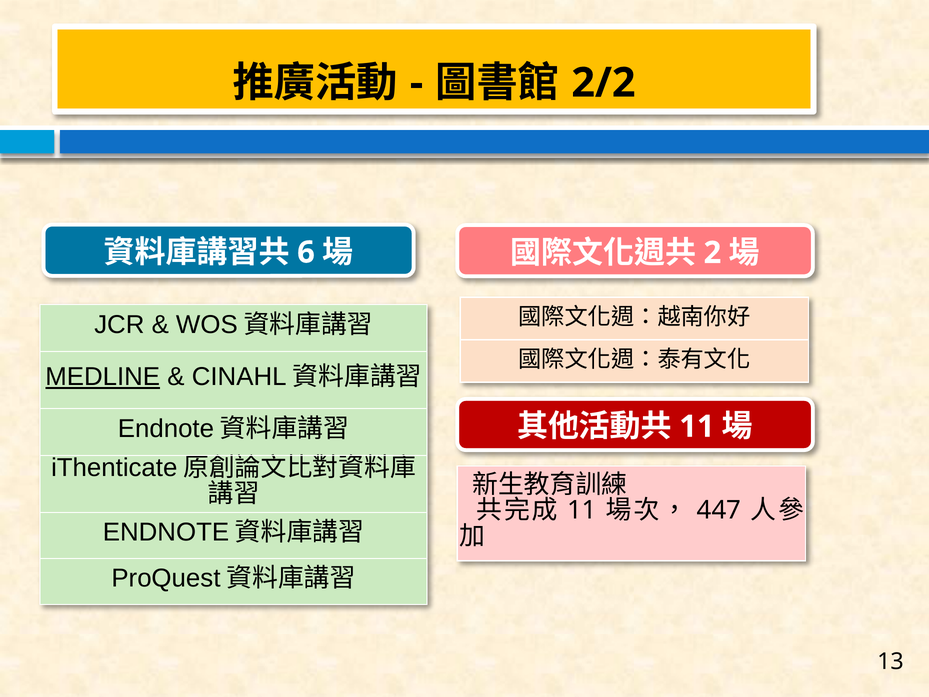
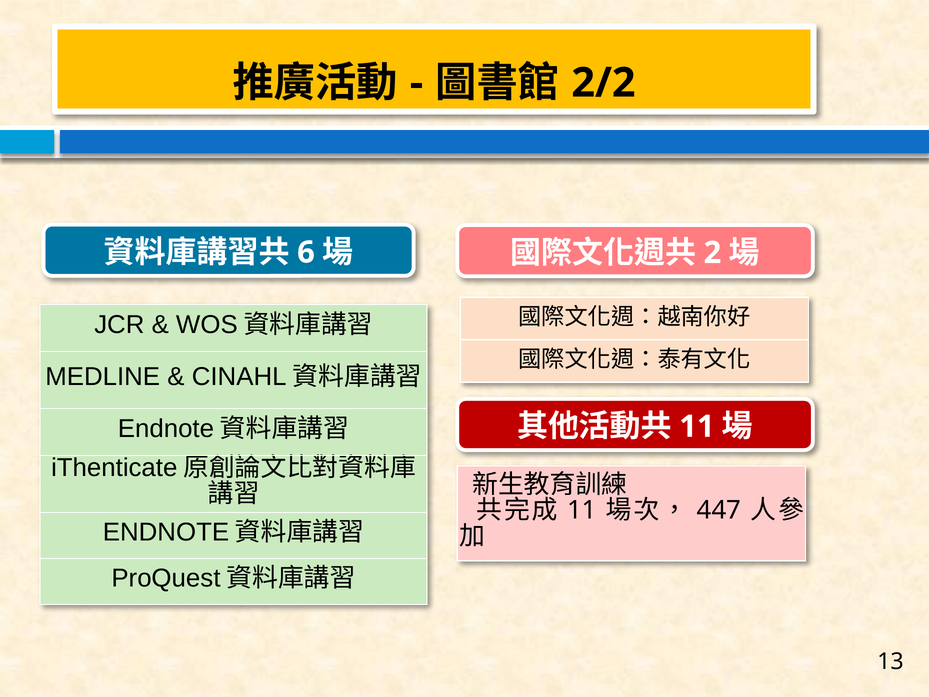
MEDLINE underline: present -> none
